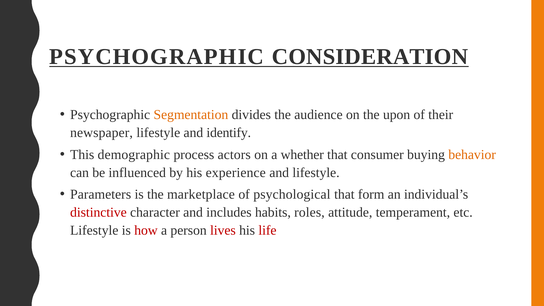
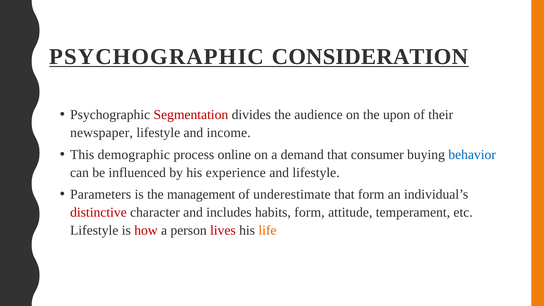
Segmentation colour: orange -> red
identify: identify -> income
actors: actors -> online
whether: whether -> demand
behavior colour: orange -> blue
marketplace: marketplace -> management
psychological: psychological -> underestimate
habits roles: roles -> form
life colour: red -> orange
